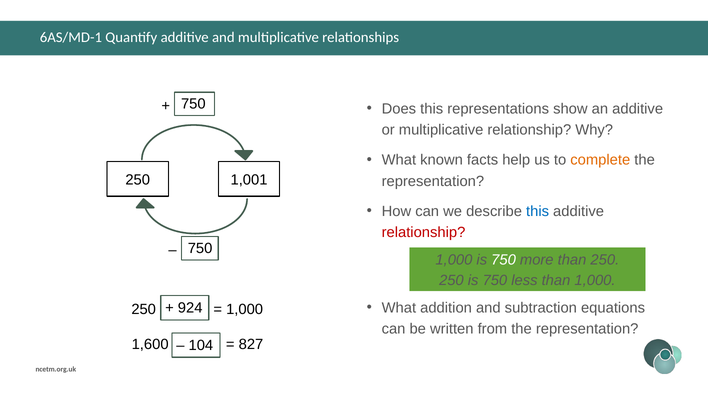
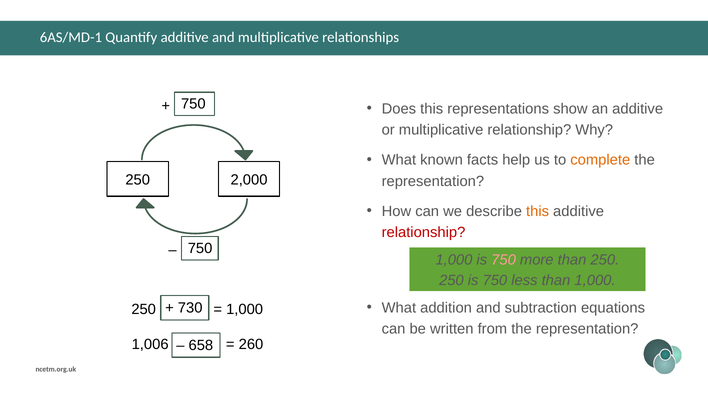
1,001: 1,001 -> 2,000
this at (538, 211) colour: blue -> orange
750 at (504, 260) colour: white -> pink
924: 924 -> 730
1,600: 1,600 -> 1,006
827: 827 -> 260
104: 104 -> 658
